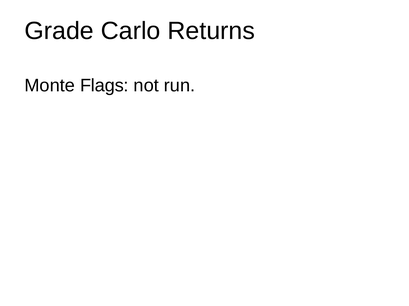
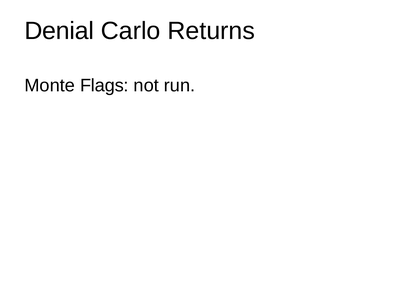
Grade: Grade -> Denial
